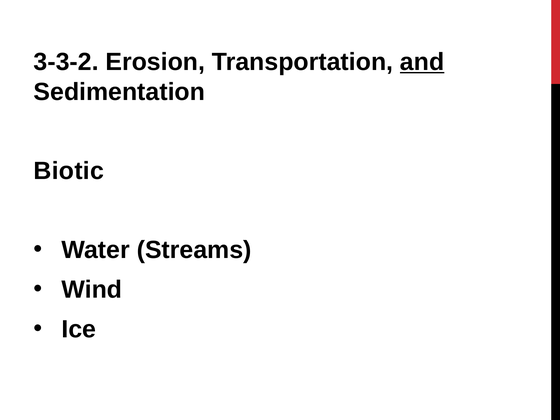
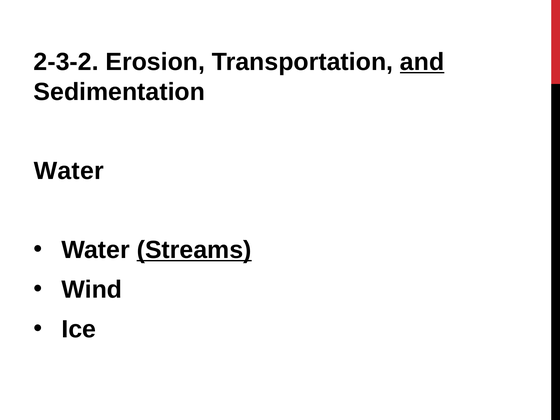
3-3-2: 3-3-2 -> 2-3-2
Biotic at (69, 171): Biotic -> Water
Streams underline: none -> present
